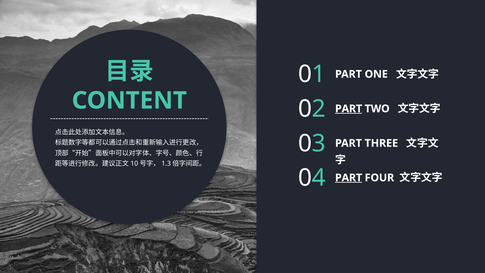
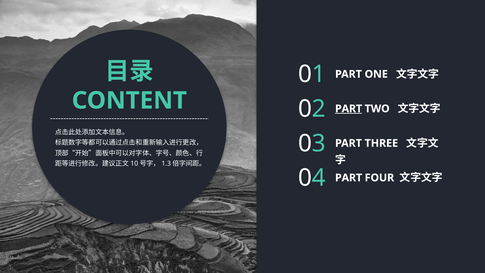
PART at (349, 178) underline: present -> none
